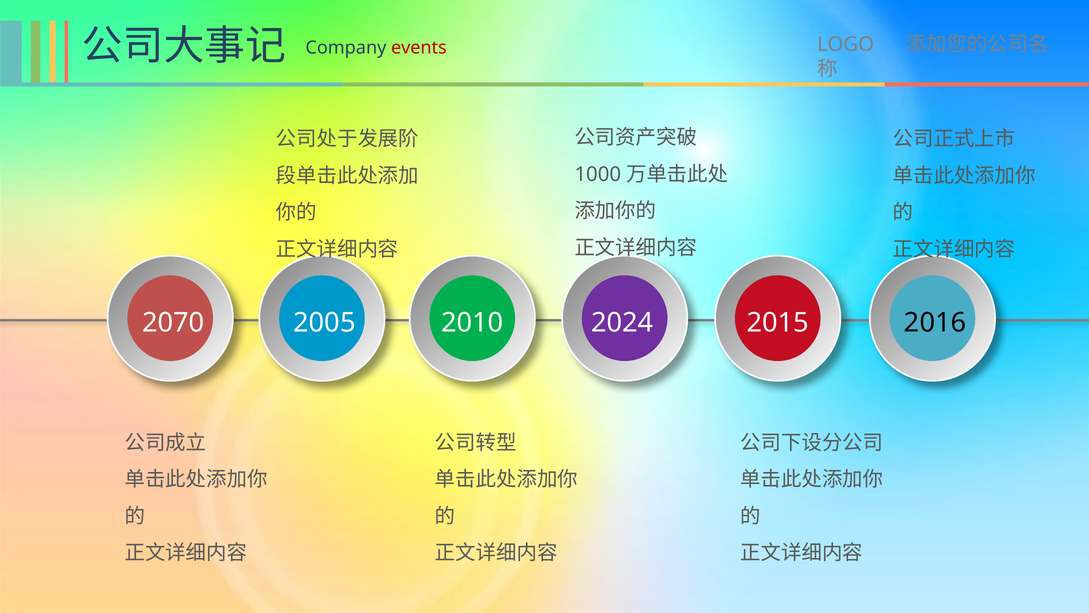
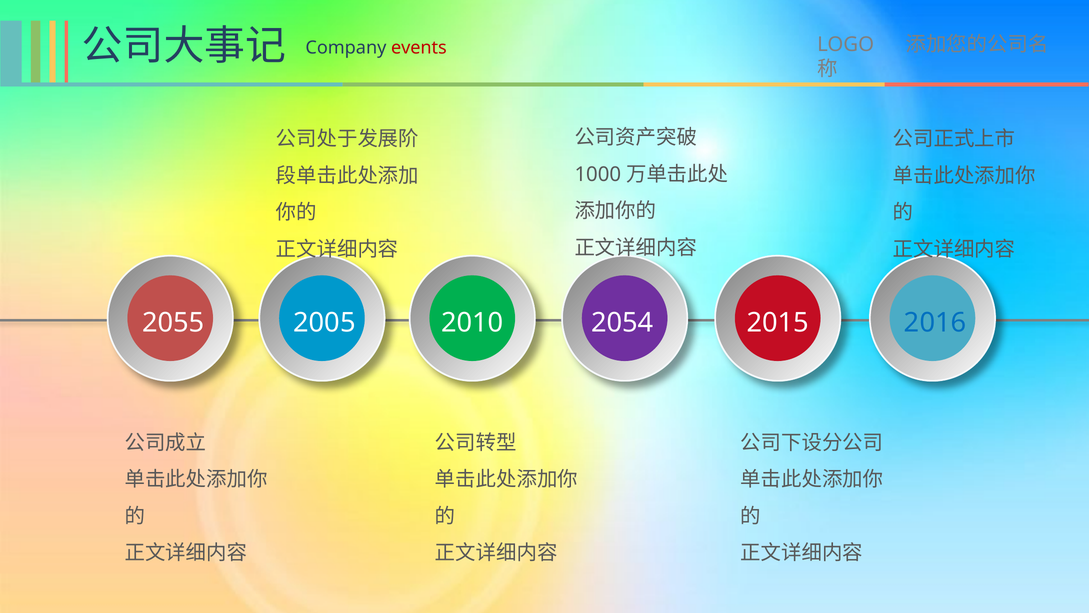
2070: 2070 -> 2055
2024: 2024 -> 2054
2016 colour: black -> blue
